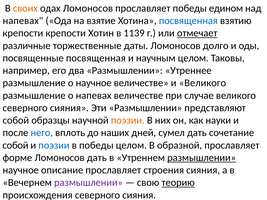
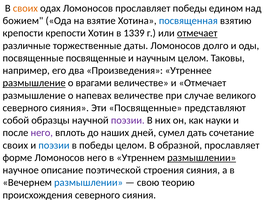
напевах at (23, 21): напевах -> божием
1139: 1139 -> 1339
посвященные посвященная: посвященная -> посвященные
два Размышлении: Размышлении -> Произведения
размышление at (34, 83) underline: none -> present
о научное: научное -> врагами
и Великого: Великого -> Отмечает
Эти Размышлении: Размышлении -> Посвященные
поэзии at (128, 120) colour: orange -> purple
него at (42, 133) colour: blue -> purple
собой at (15, 145): собой -> своих
Ломоносов дать: дать -> него
описание прославляет: прославляет -> поэтической
размышлении at (89, 183) colour: purple -> blue
теорию underline: present -> none
